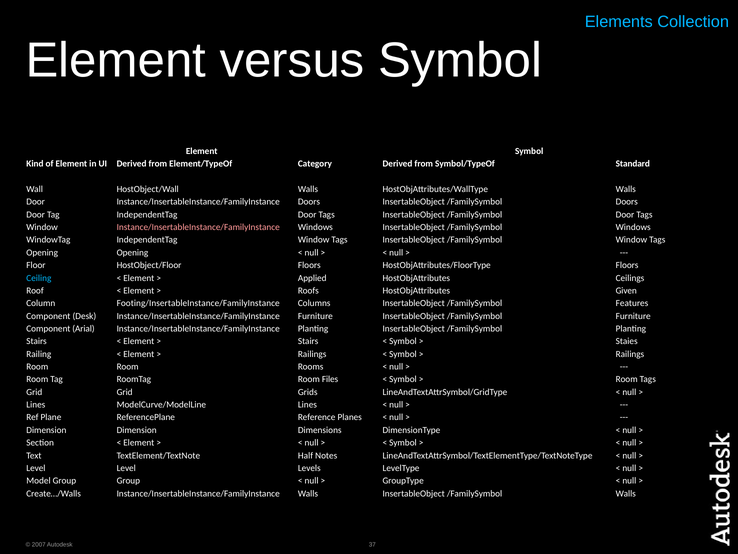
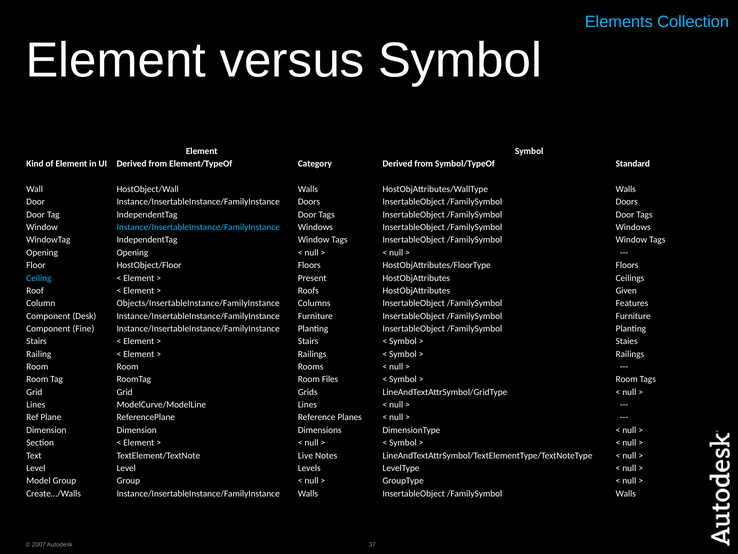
Instance/InsertableInstance/FamilyInstance at (198, 227) colour: pink -> light blue
Applied: Applied -> Present
Footing/InsertableInstance/FamilyInstance: Footing/InsertableInstance/FamilyInstance -> Objects/InsertableInstance/FamilyInstance
Arial: Arial -> Fine
Half: Half -> Live
